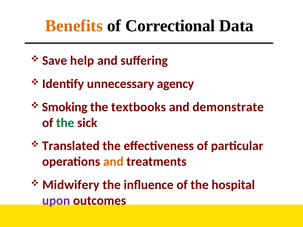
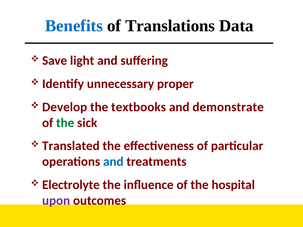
Benefits colour: orange -> blue
Correctional: Correctional -> Translations
help: help -> light
agency: agency -> proper
Smoking: Smoking -> Develop
and at (113, 162) colour: orange -> blue
Midwifery: Midwifery -> Electrolyte
